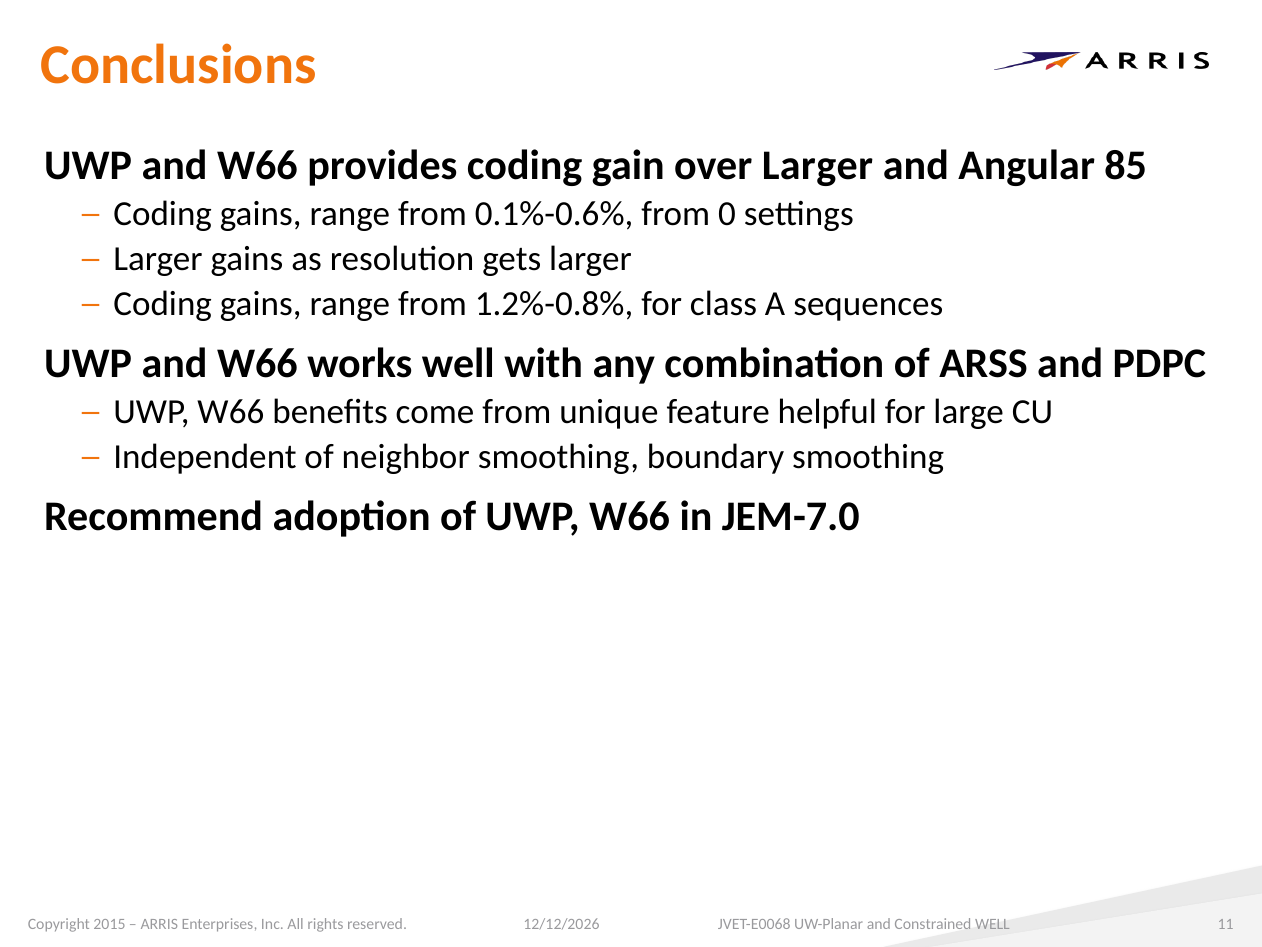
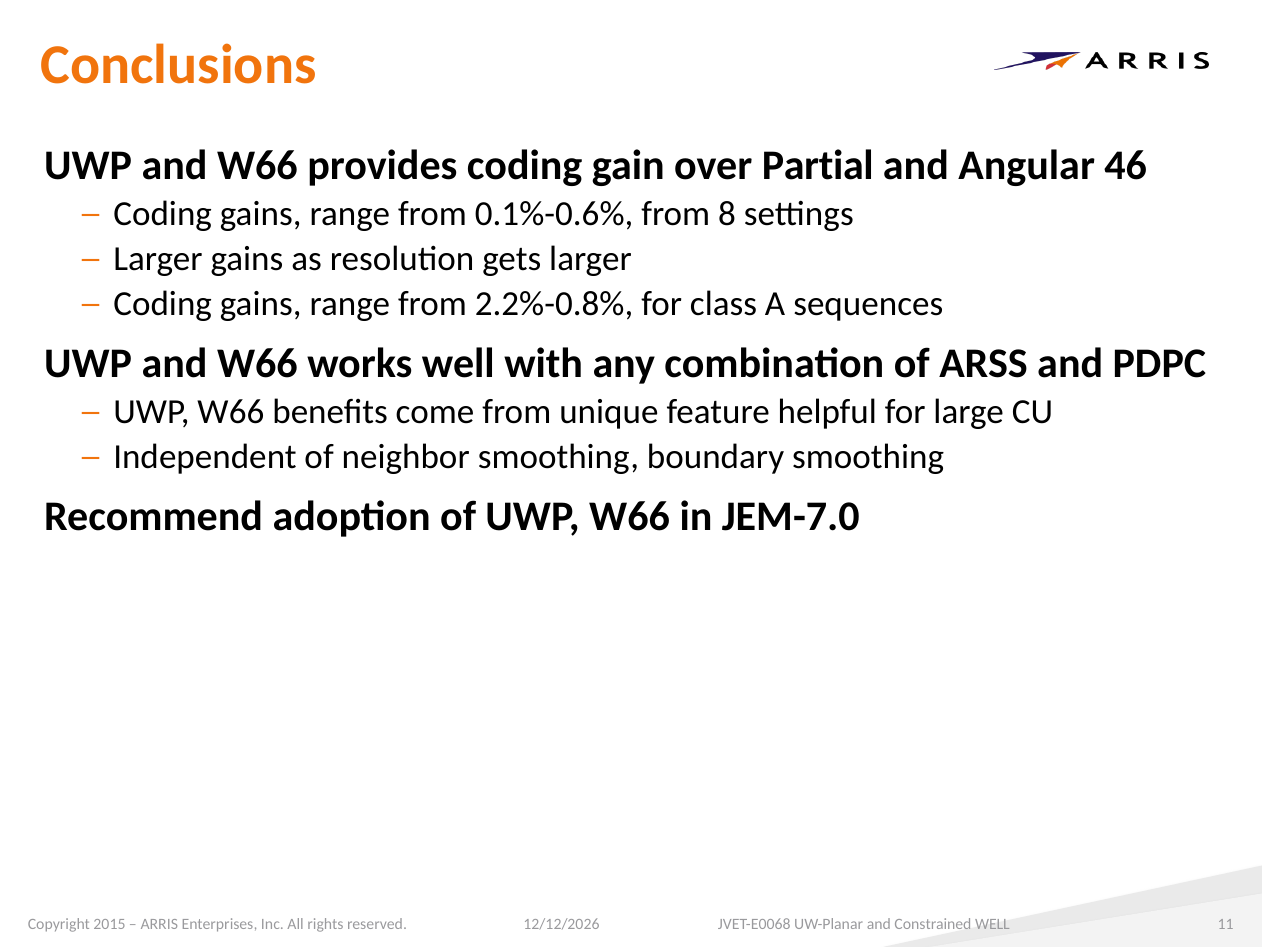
over Larger: Larger -> Partial
85: 85 -> 46
0: 0 -> 8
1.2%-0.8%: 1.2%-0.8% -> 2.2%-0.8%
